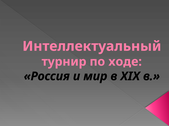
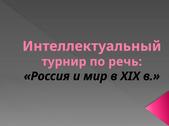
ходе: ходе -> речь
